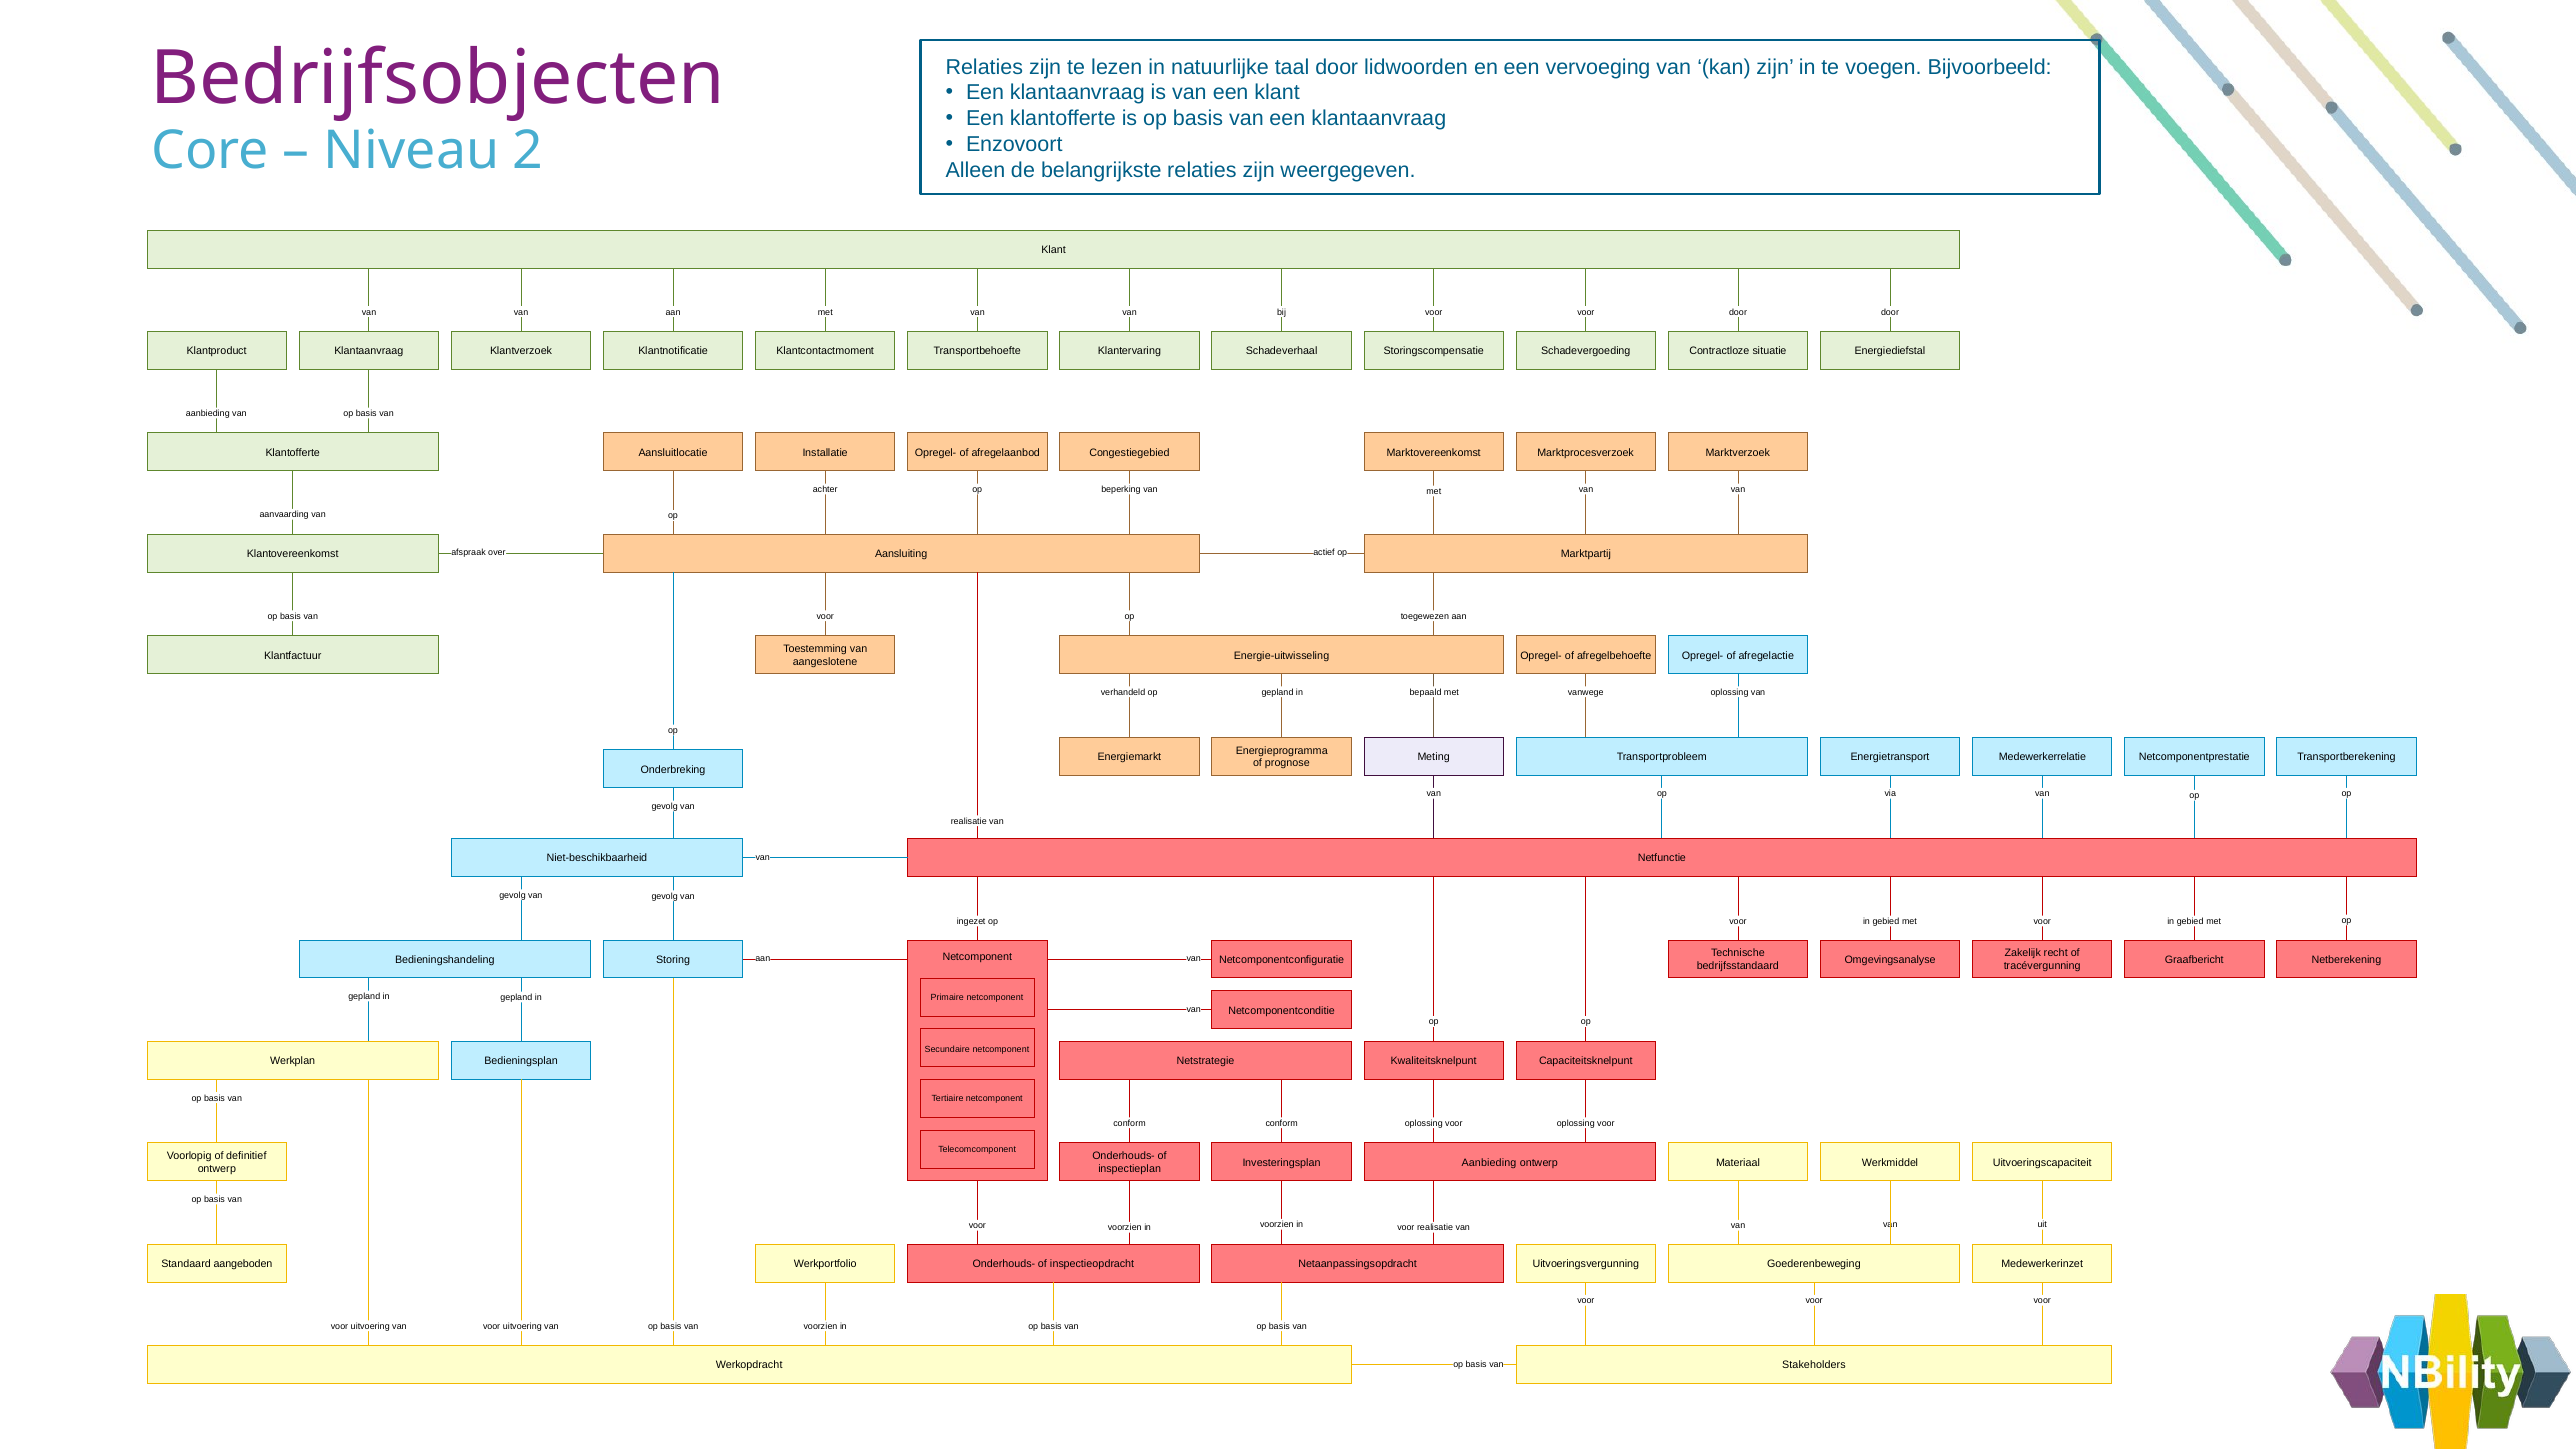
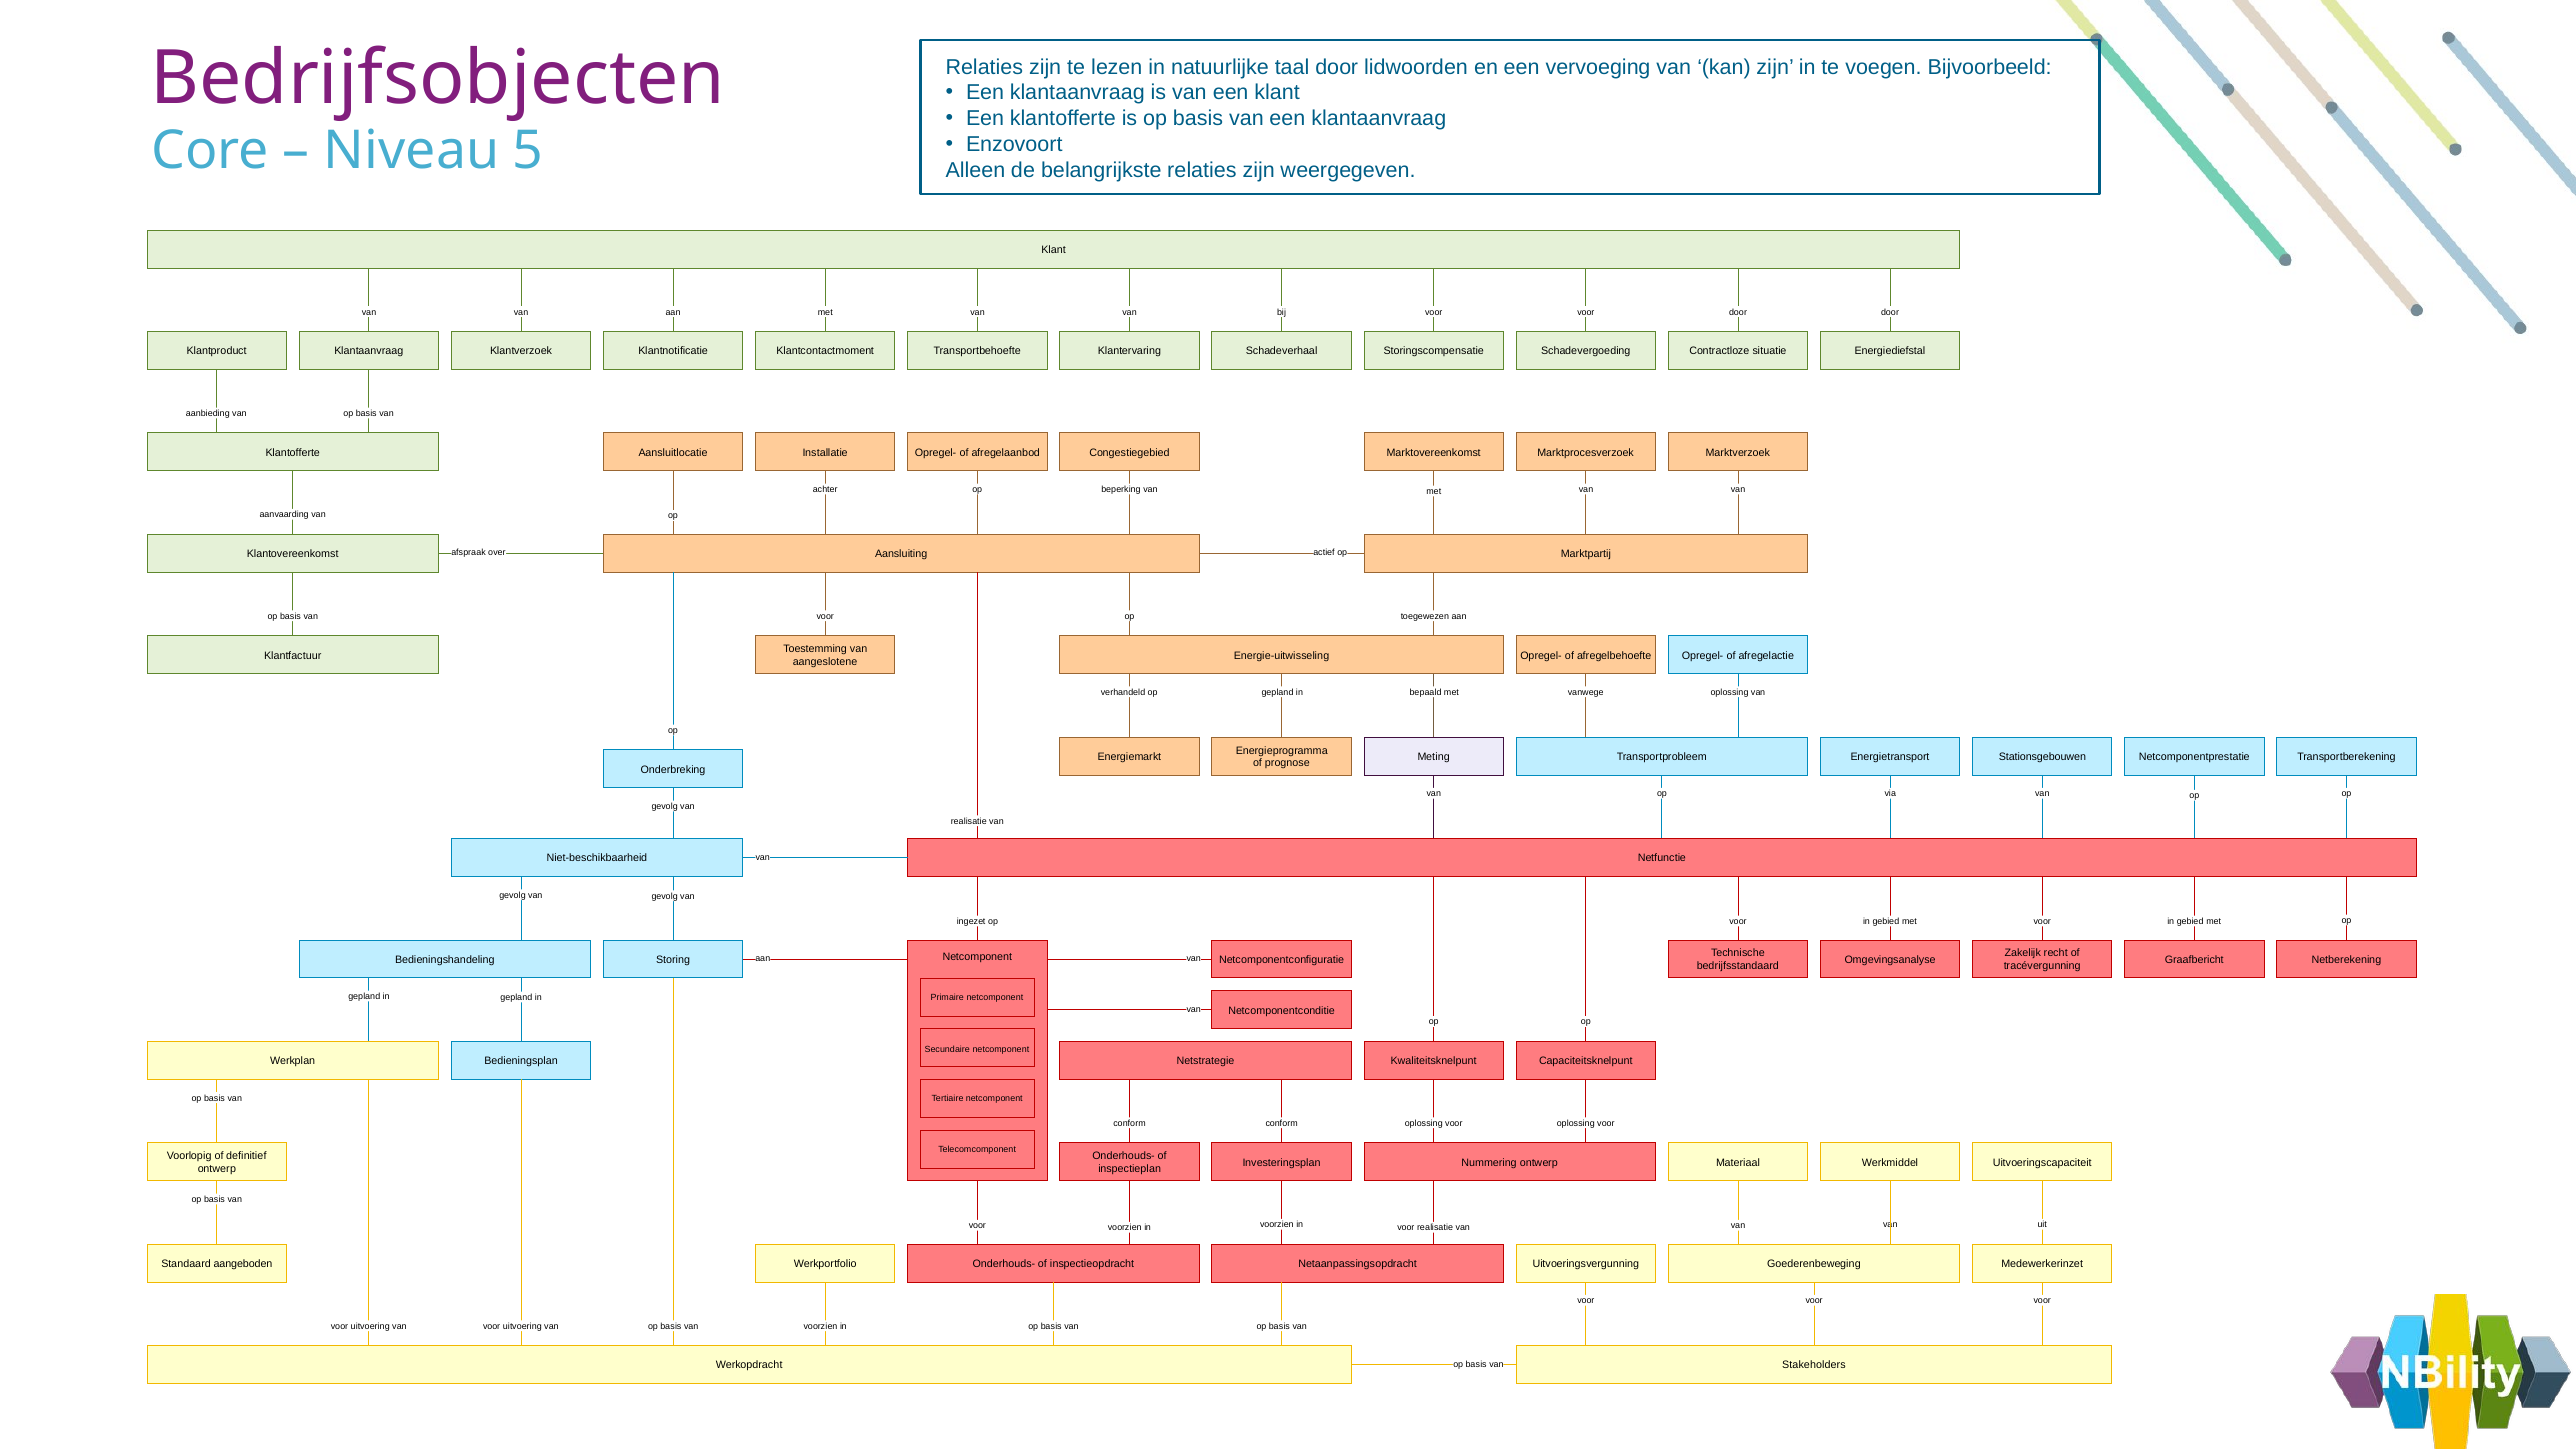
2: 2 -> 5
Medewerkerrelatie: Medewerkerrelatie -> Stationsgebouwen
Aanbieding at (1489, 1163): Aanbieding -> Nummering
